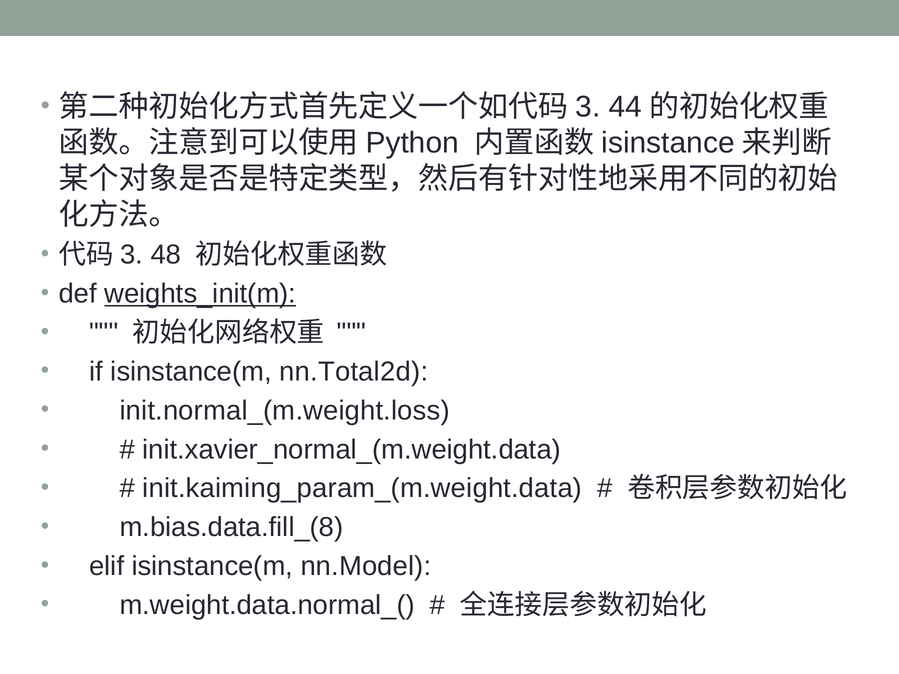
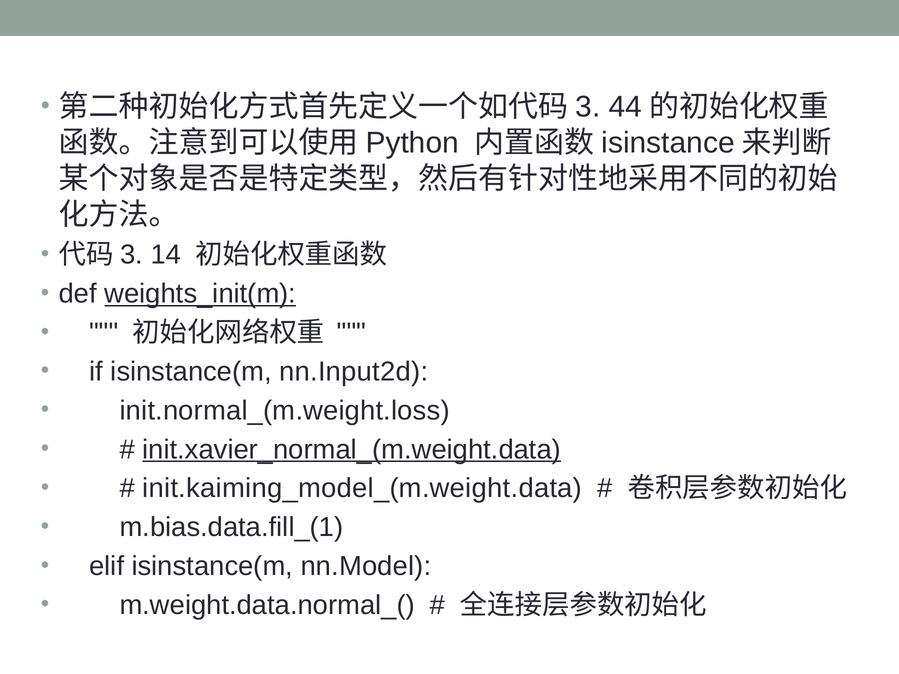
48: 48 -> 14
nn.Total2d: nn.Total2d -> nn.Input2d
init.xavier_normal_(m.weight.data underline: none -> present
init.kaiming_param_(m.weight.data: init.kaiming_param_(m.weight.data -> init.kaiming_model_(m.weight.data
m.bias.data.fill_(8: m.bias.data.fill_(8 -> m.bias.data.fill_(1
